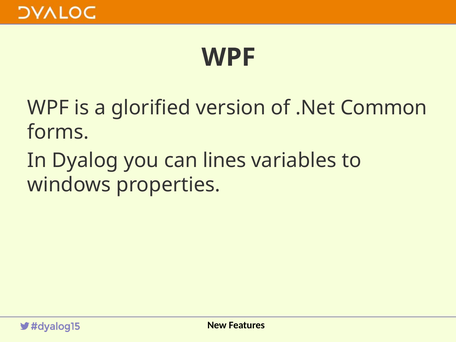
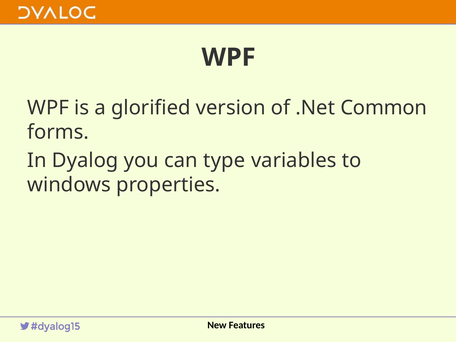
lines: lines -> type
